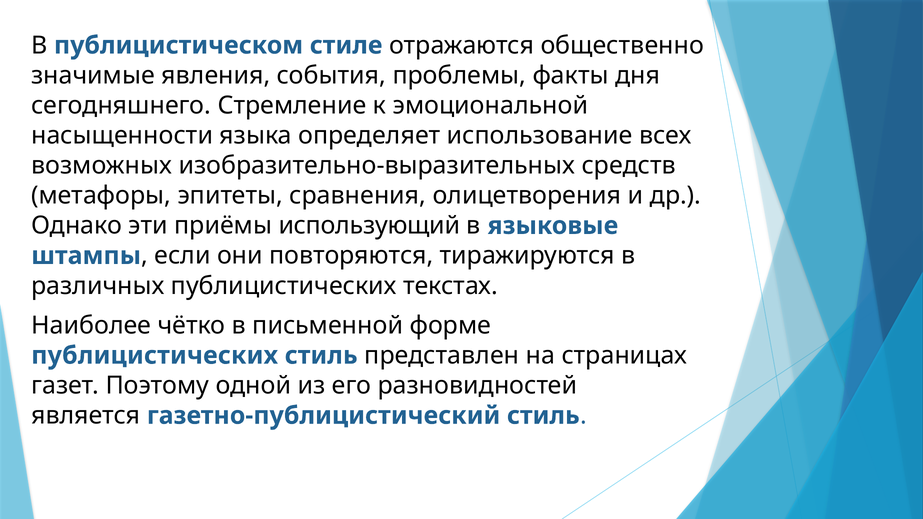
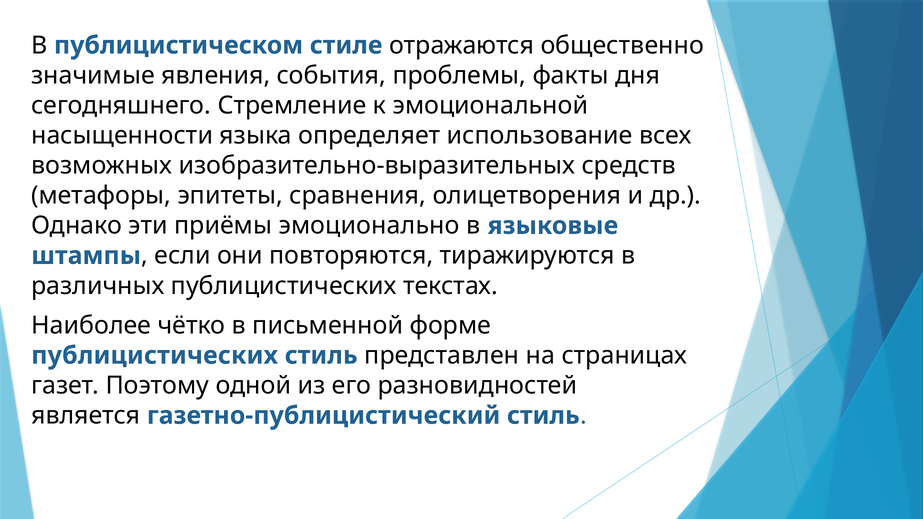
использующий: использующий -> эмоционально
